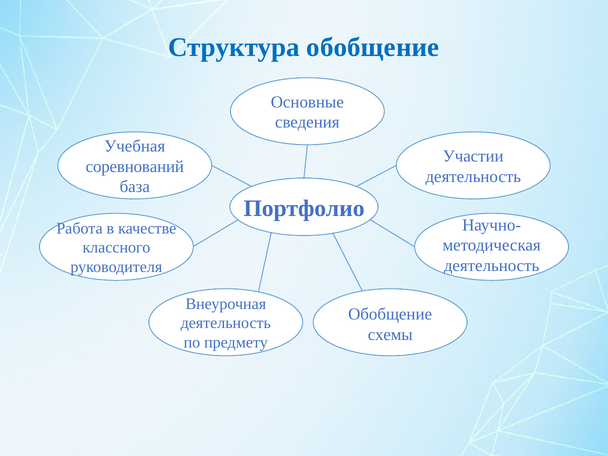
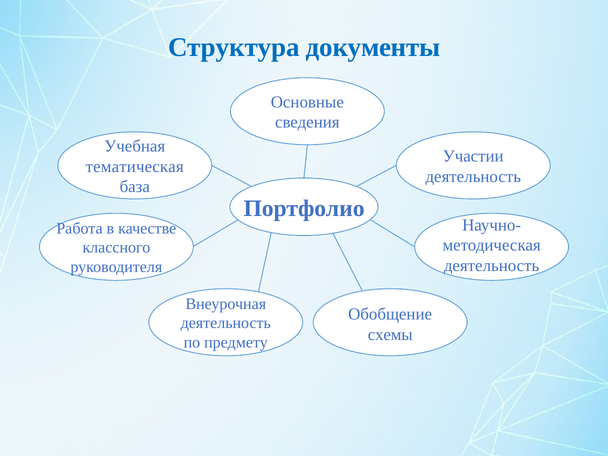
Структура обобщение: обобщение -> документы
соревнований: соревнований -> тематическая
